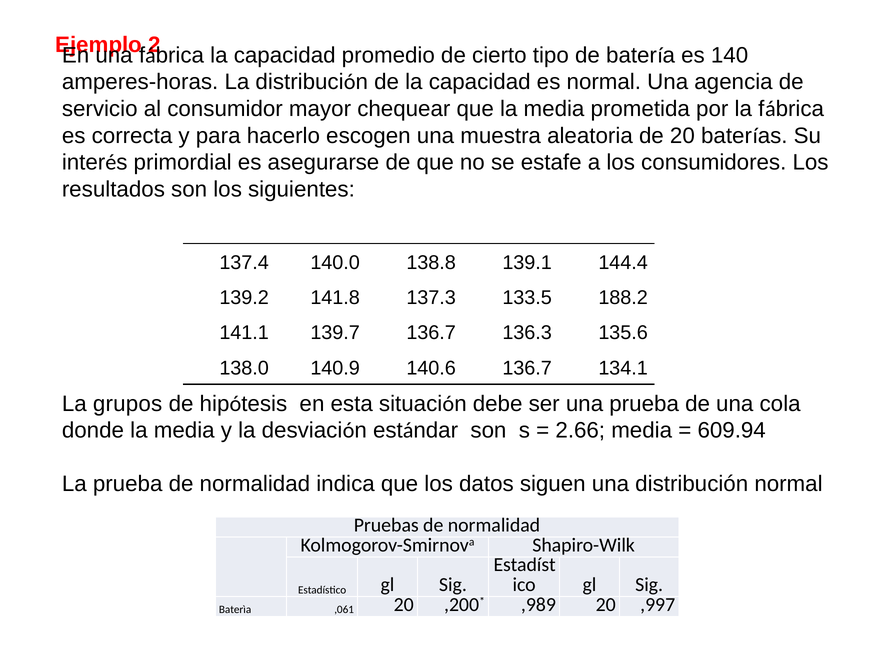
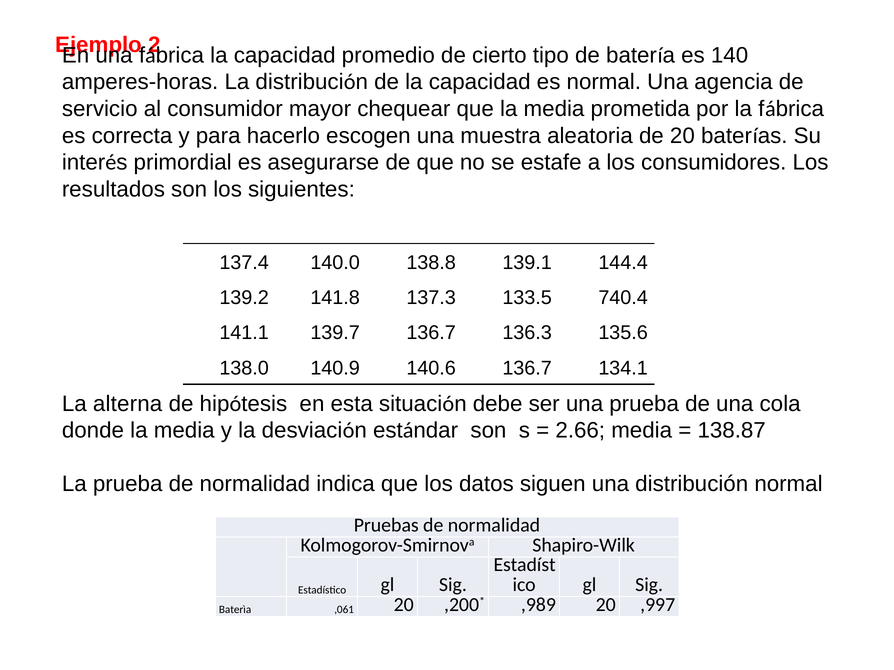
188.2: 188.2 -> 740.4
grupos: grupos -> alterna
609.94: 609.94 -> 138.87
